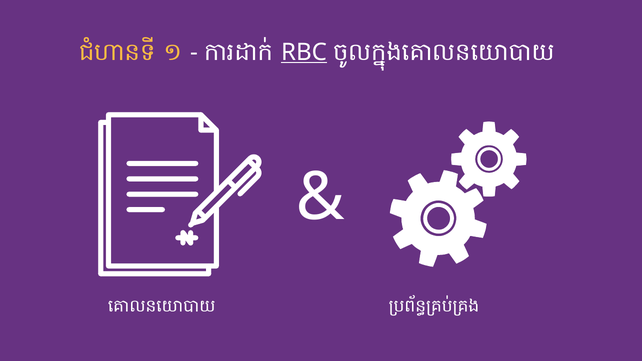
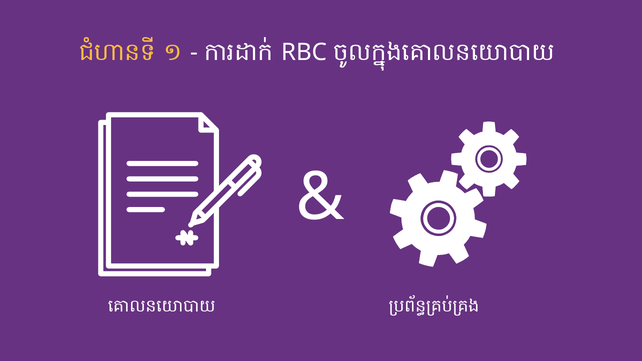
RBC underline: present -> none
